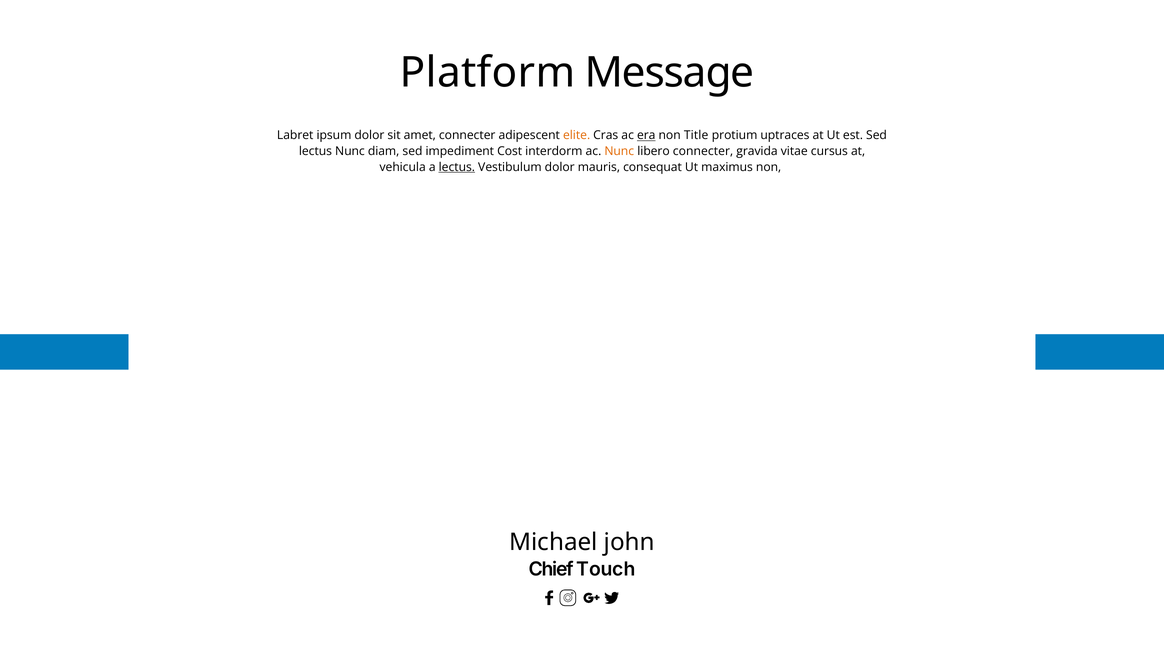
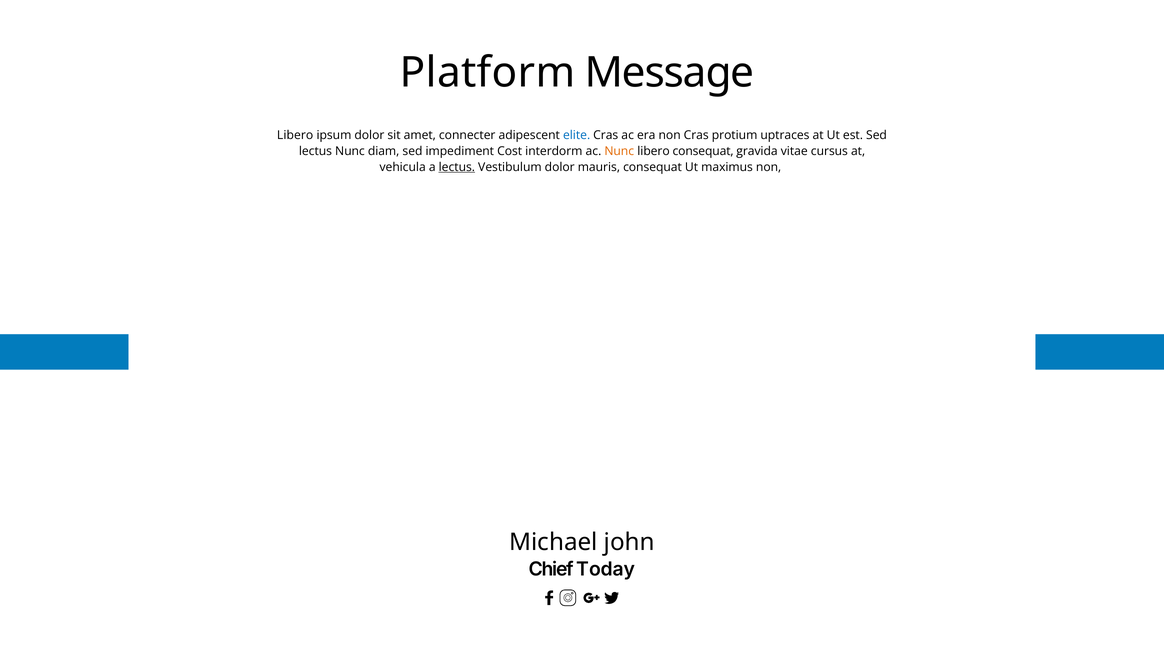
Labret at (295, 135): Labret -> Libero
elite colour: orange -> blue
era underline: present -> none
non Title: Title -> Cras
libero connecter: connecter -> consequat
Touch: Touch -> Today
